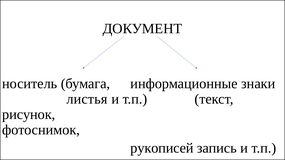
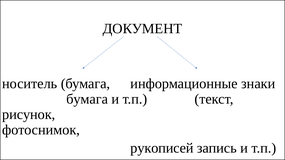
листья at (87, 99): листья -> бумага
